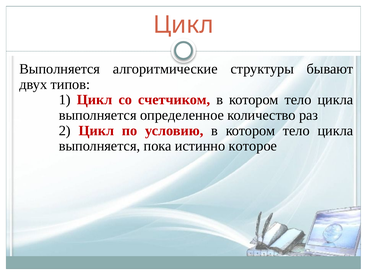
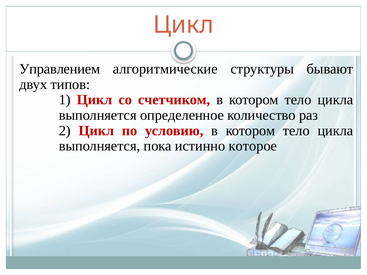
Выполняется at (60, 69): Выполняется -> Управлением
